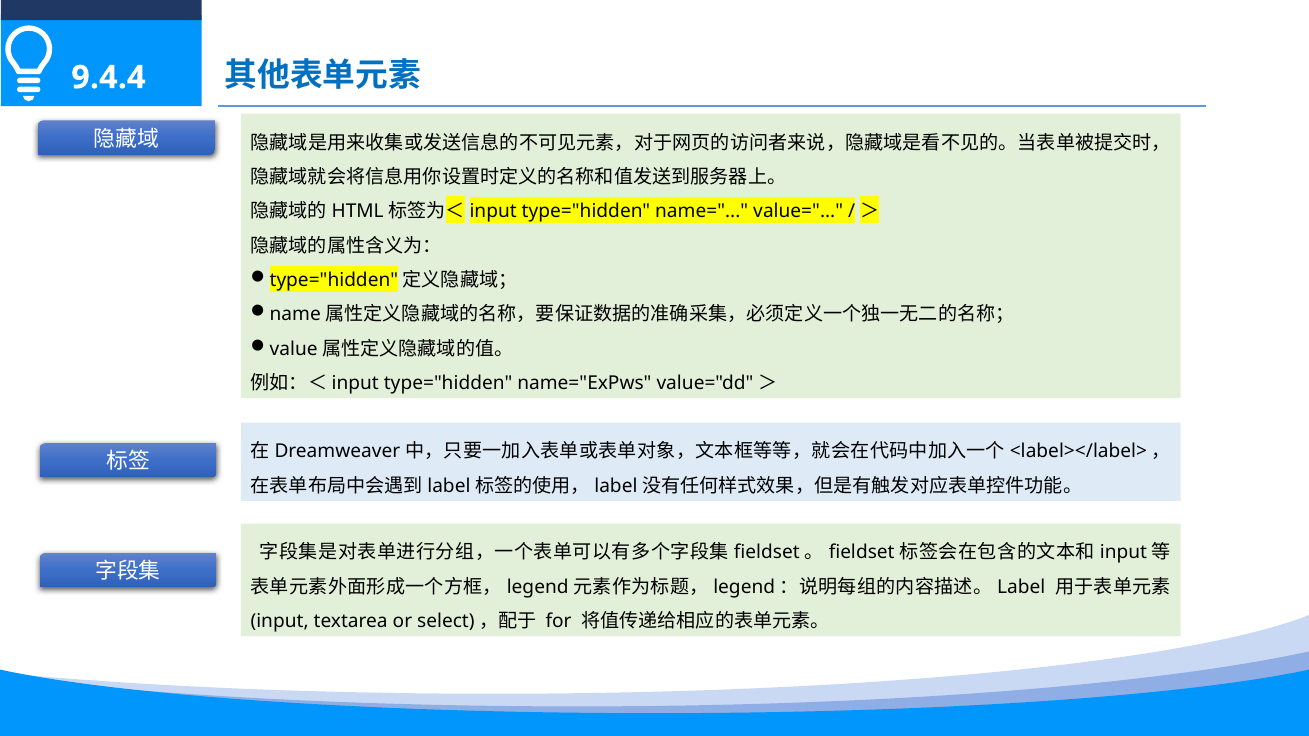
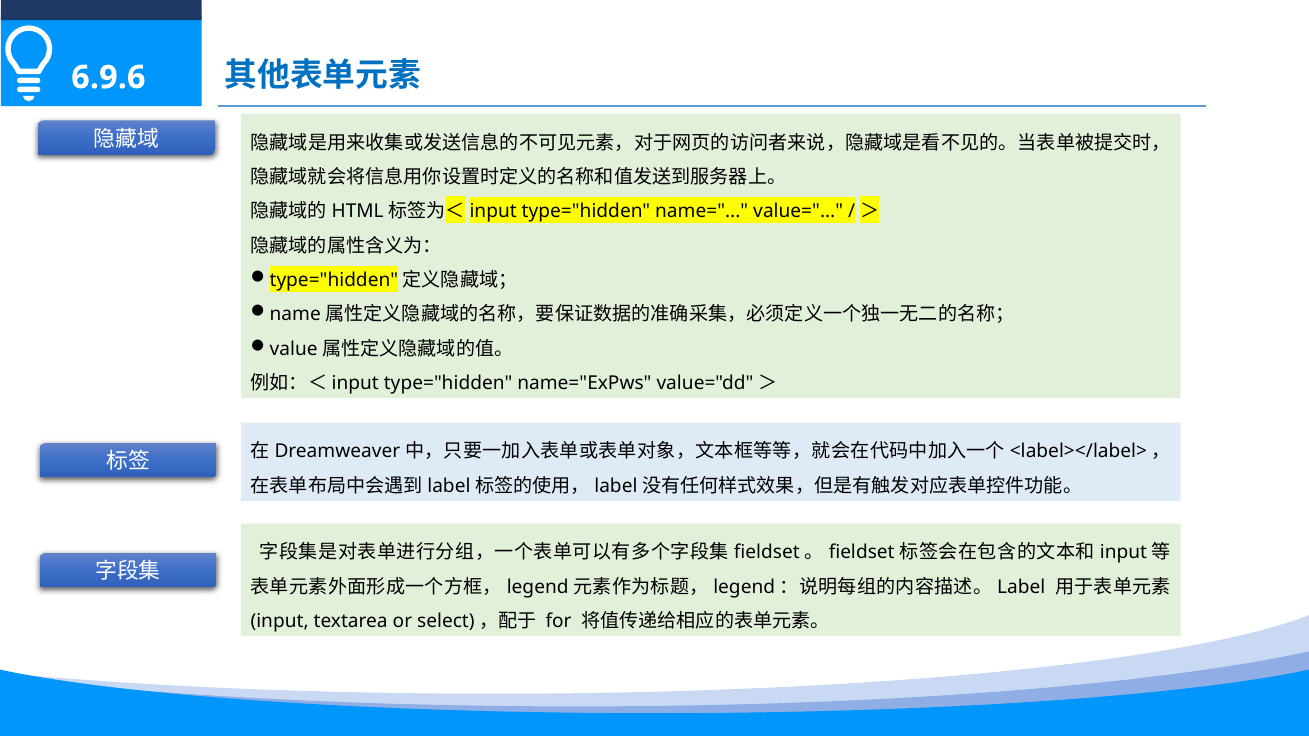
9.4.4: 9.4.4 -> 6.9.6
